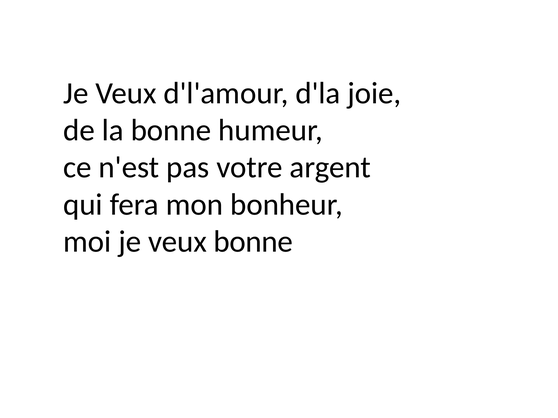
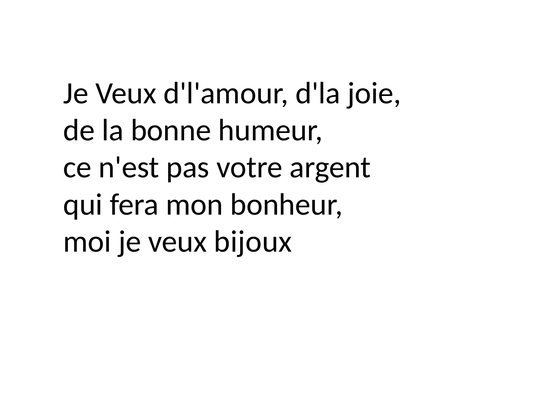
veux bonne: bonne -> bijoux
